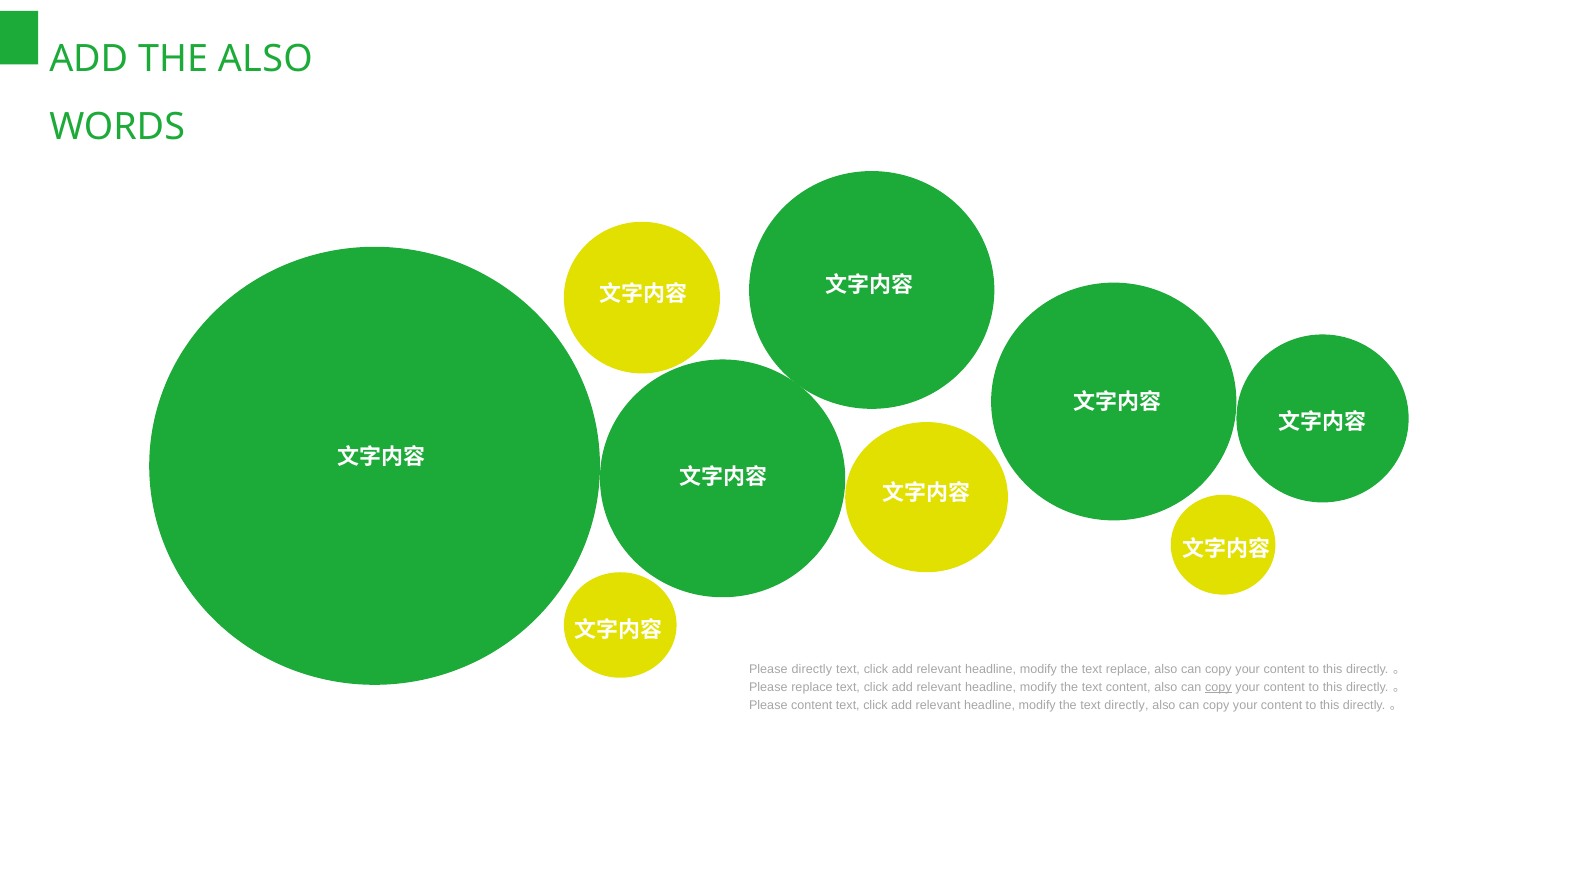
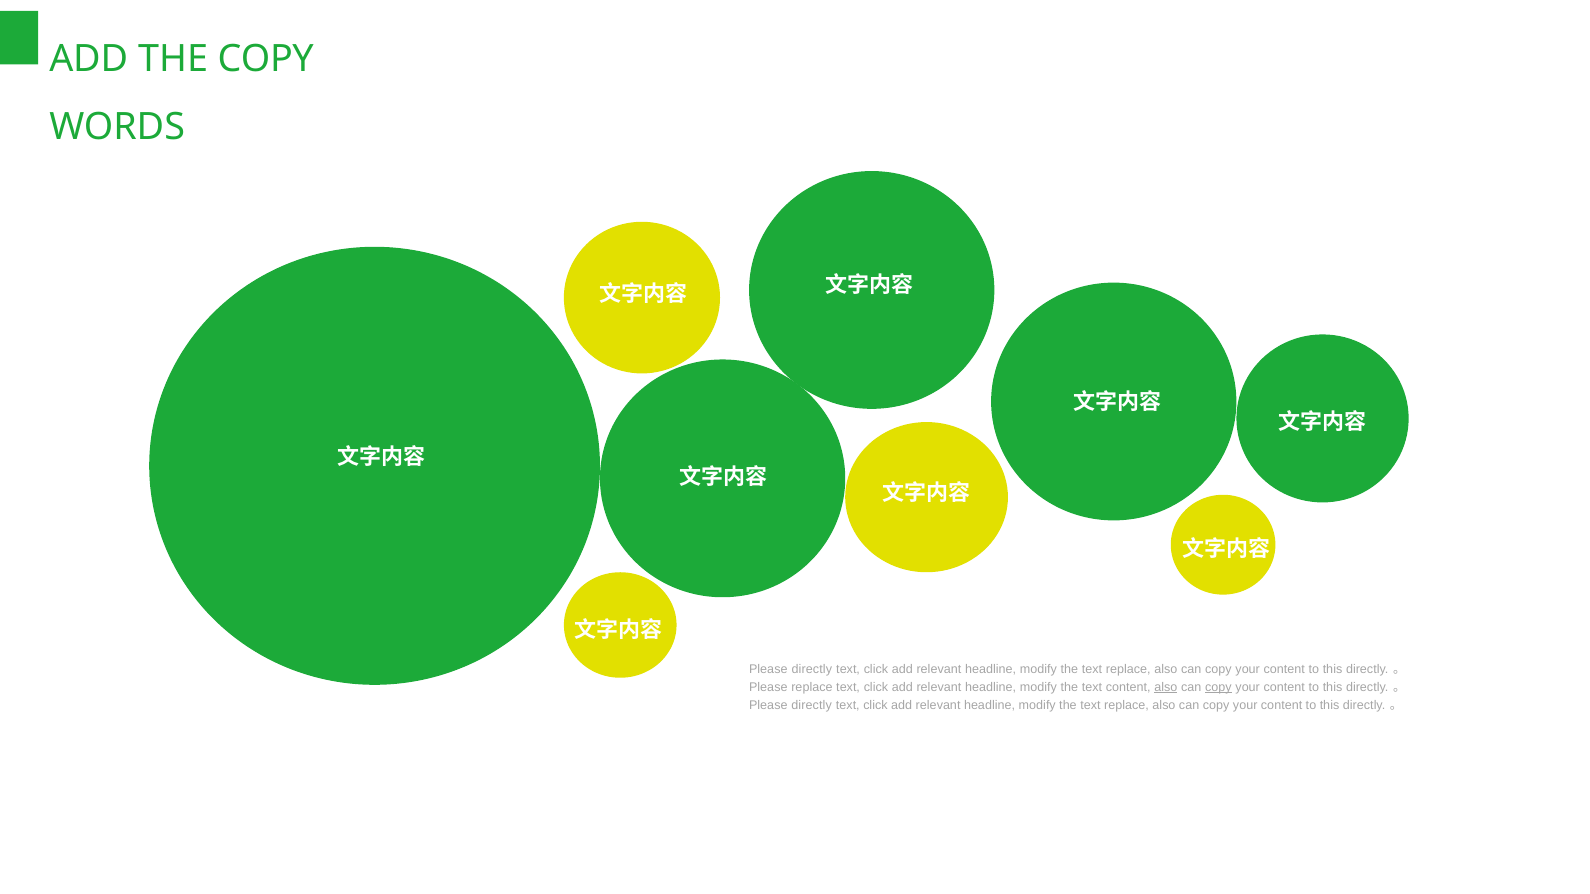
THE ALSO: ALSO -> COPY
also at (1166, 687) underline: none -> present
content at (812, 705): content -> directly
directly at (1126, 705): directly -> replace
